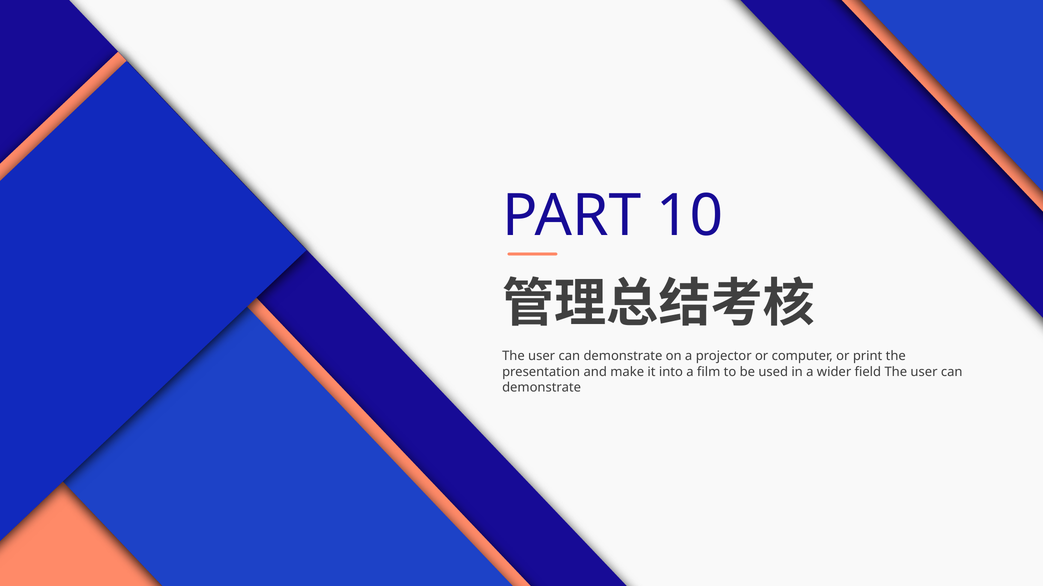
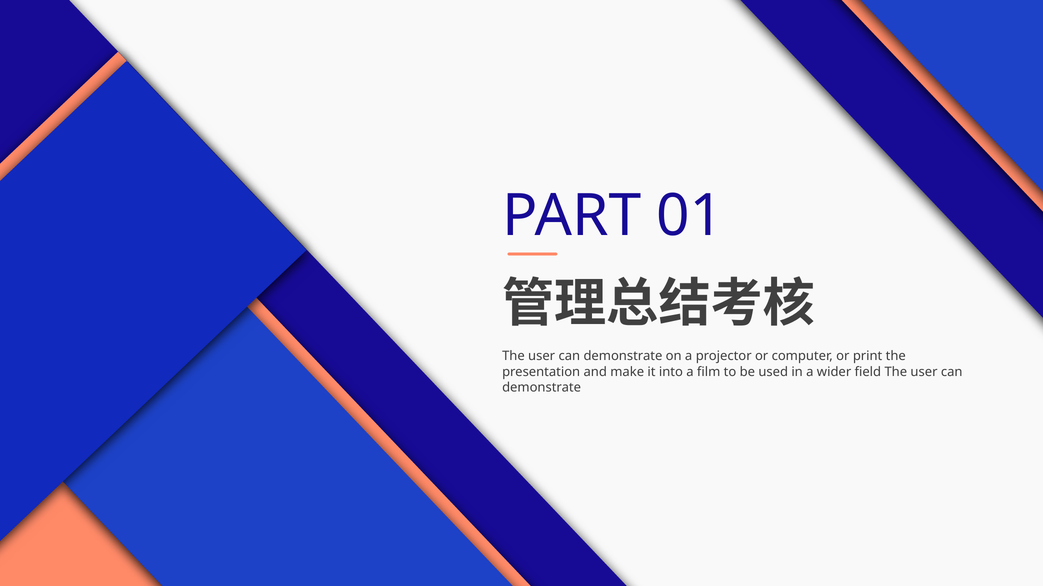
10: 10 -> 01
